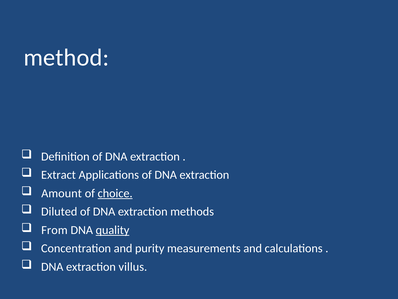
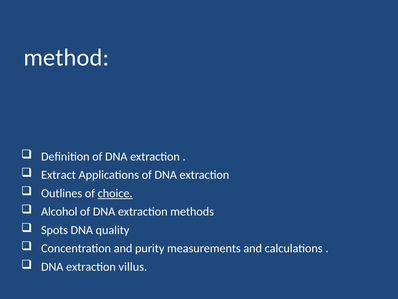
Amount: Amount -> Outlines
Diluted: Diluted -> Alcohol
From: From -> Spots
quality underline: present -> none
